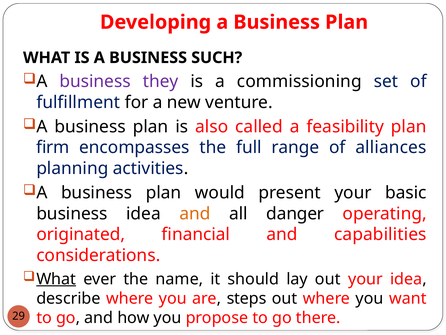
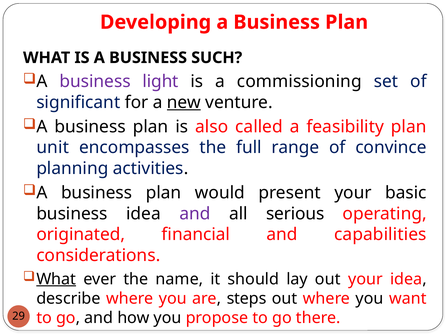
they: they -> light
fulfillment: fulfillment -> significant
new underline: none -> present
firm: firm -> unit
alliances: alliances -> convince
and at (195, 213) colour: orange -> purple
danger: danger -> serious
